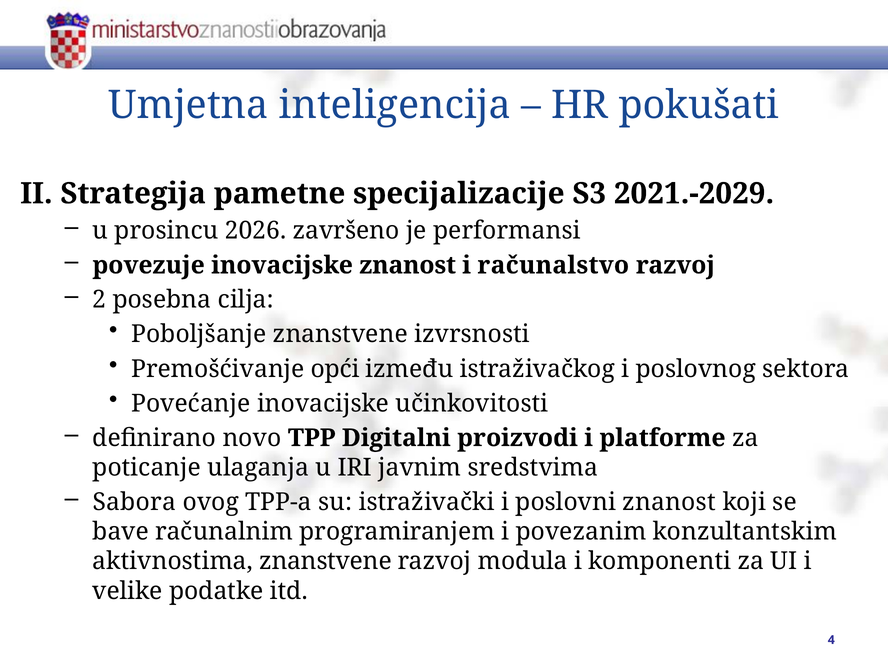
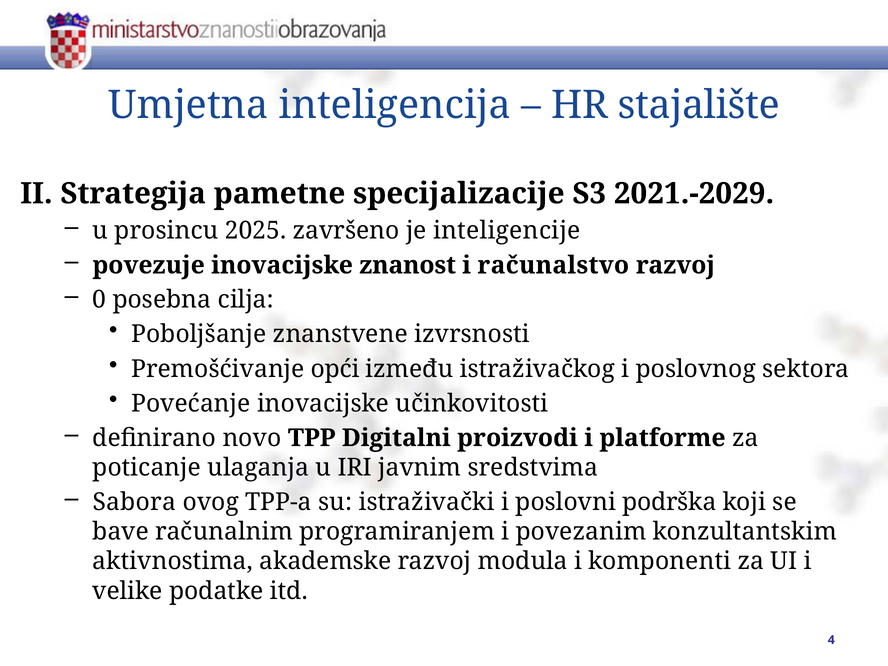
pokušati: pokušati -> stajalište
2026: 2026 -> 2025
performansi: performansi -> inteligencije
2: 2 -> 0
poslovni znanost: znanost -> podrška
aktivnostima znanstvene: znanstvene -> akademske
